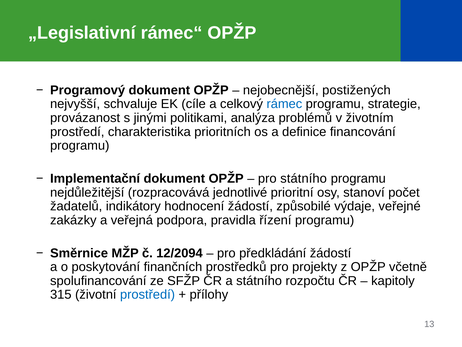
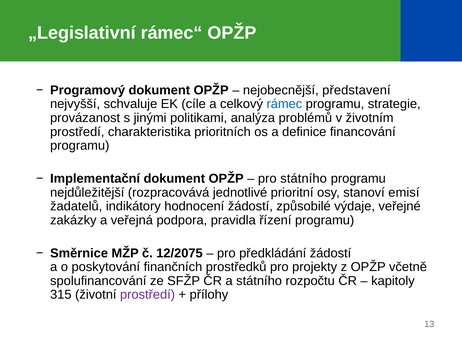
postižených: postižených -> představení
počet: počet -> emisí
12/2094: 12/2094 -> 12/2075
prostředí at (148, 294) colour: blue -> purple
